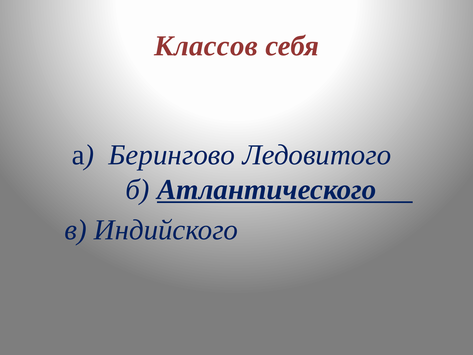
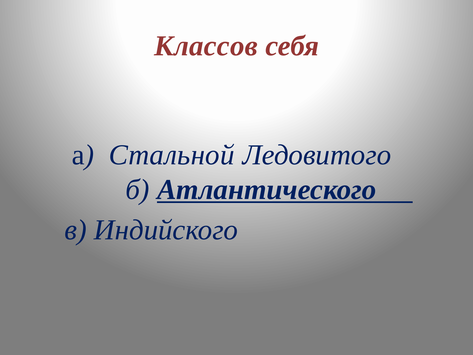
Берингово: Берингово -> Стальной
